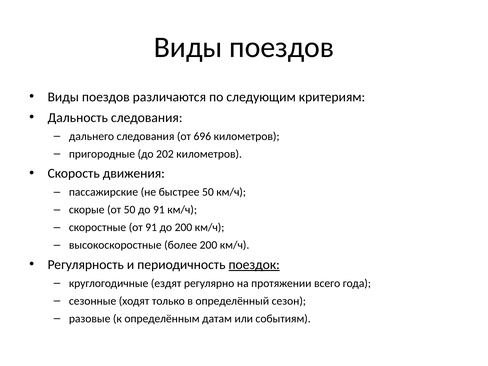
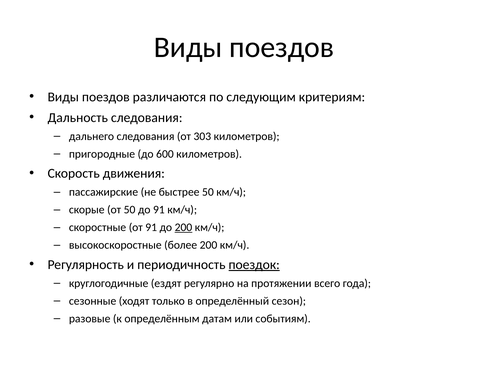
696: 696 -> 303
202: 202 -> 600
200 at (183, 227) underline: none -> present
